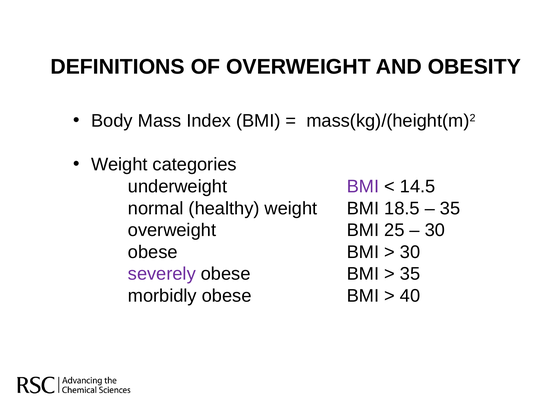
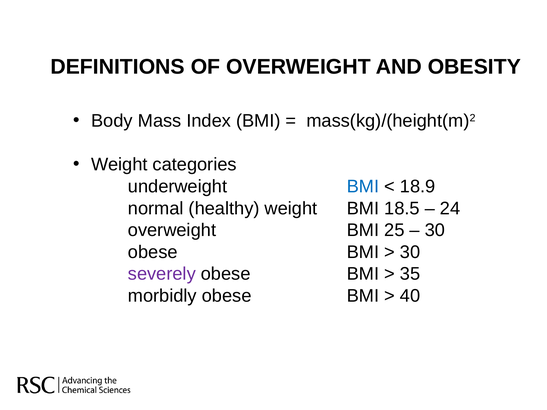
BMI at (363, 187) colour: purple -> blue
14.5: 14.5 -> 18.9
35 at (450, 208): 35 -> 24
